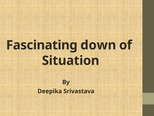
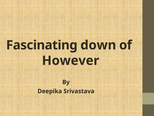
Situation: Situation -> However
